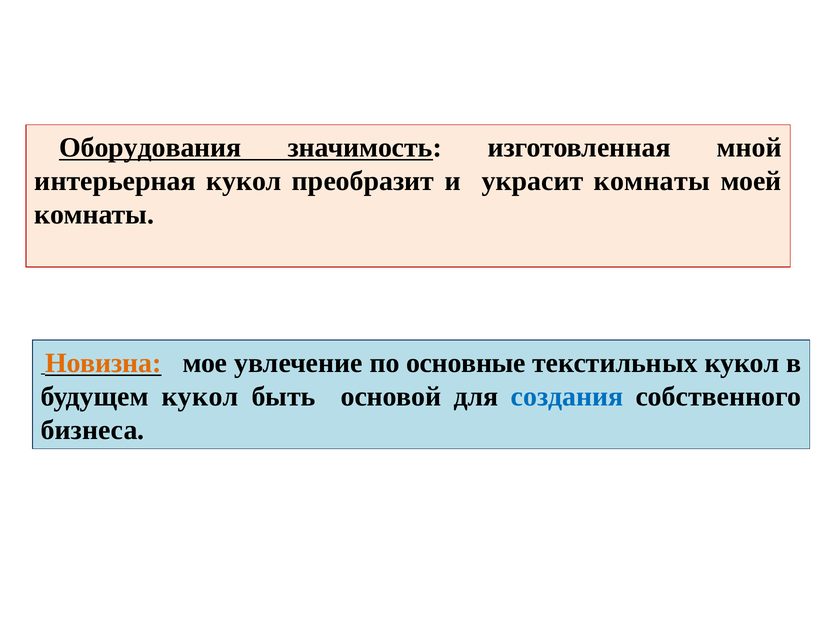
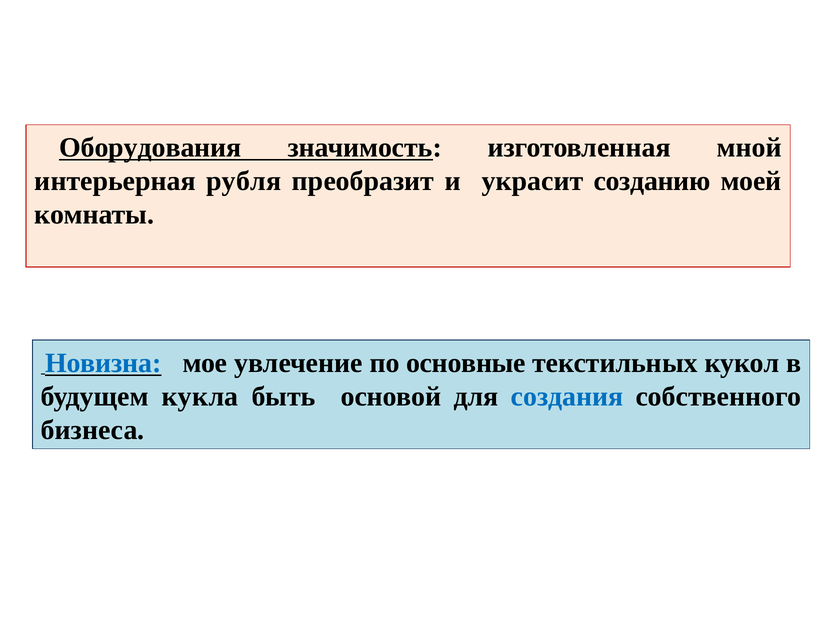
интерьерная кукол: кукол -> рубля
украсит комнаты: комнаты -> созданию
Новизна colour: orange -> blue
будущем кукол: кукол -> кукла
